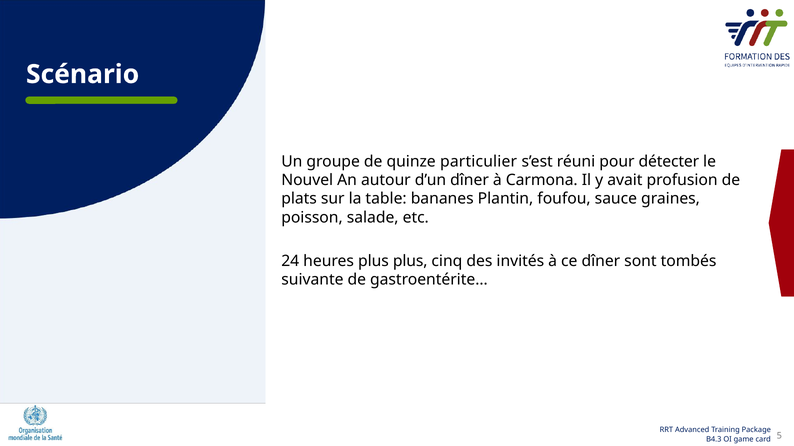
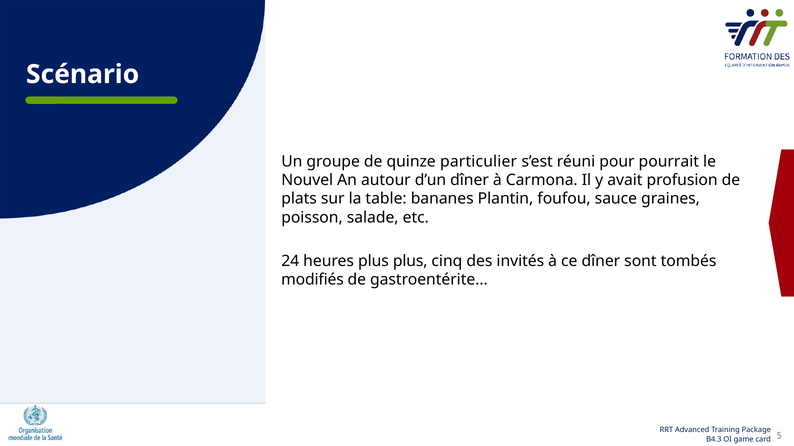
détecter: détecter -> pourrait
suivante: suivante -> modifiés
